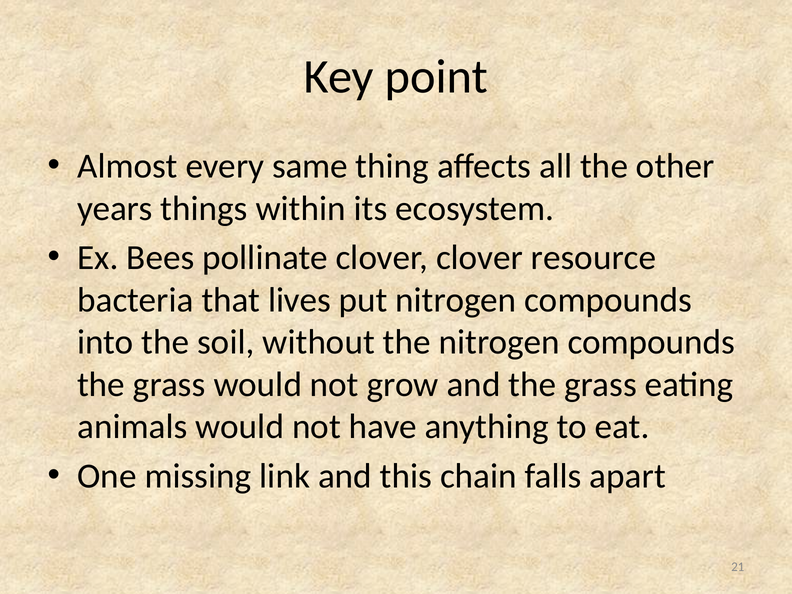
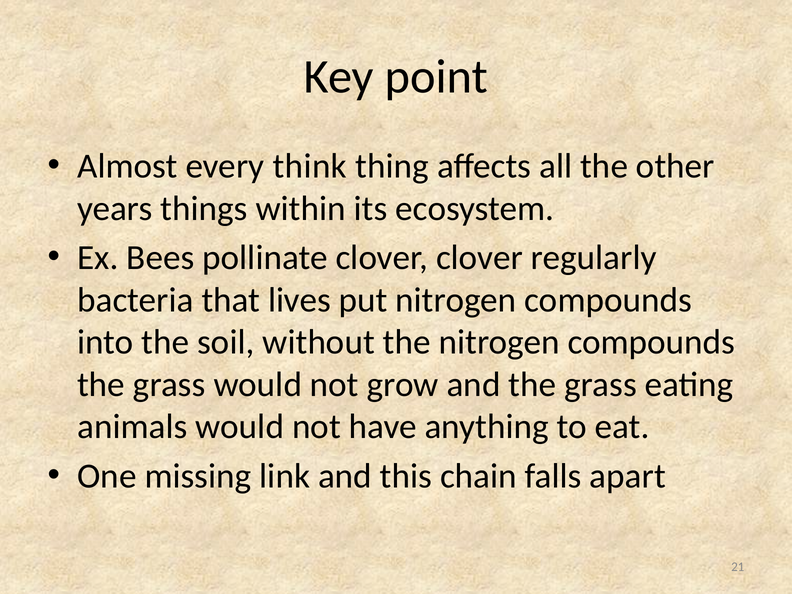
same: same -> think
resource: resource -> regularly
